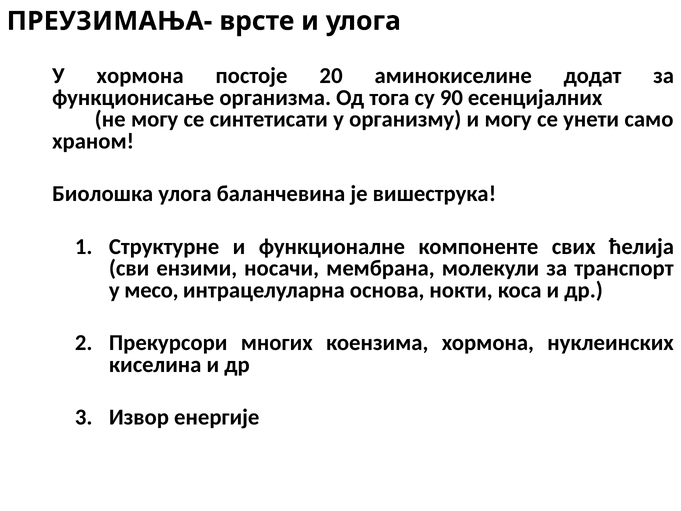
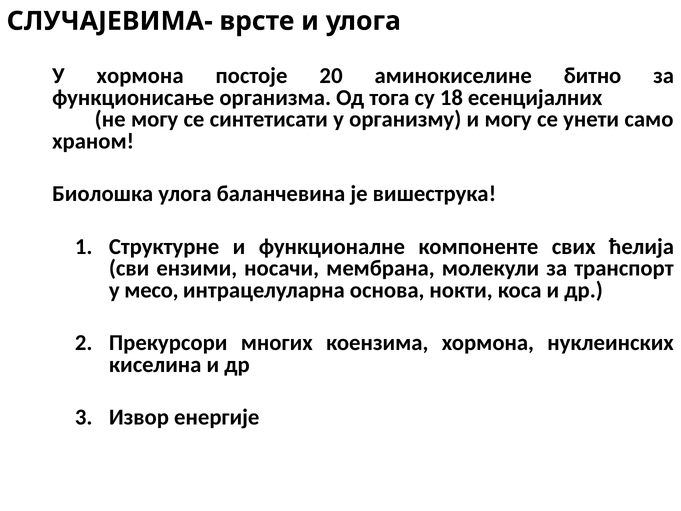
ПРЕУЗИМАЊА-: ПРЕУЗИМАЊА- -> СЛУЧАЈЕВИМА-
додат: додат -> битно
90: 90 -> 18
